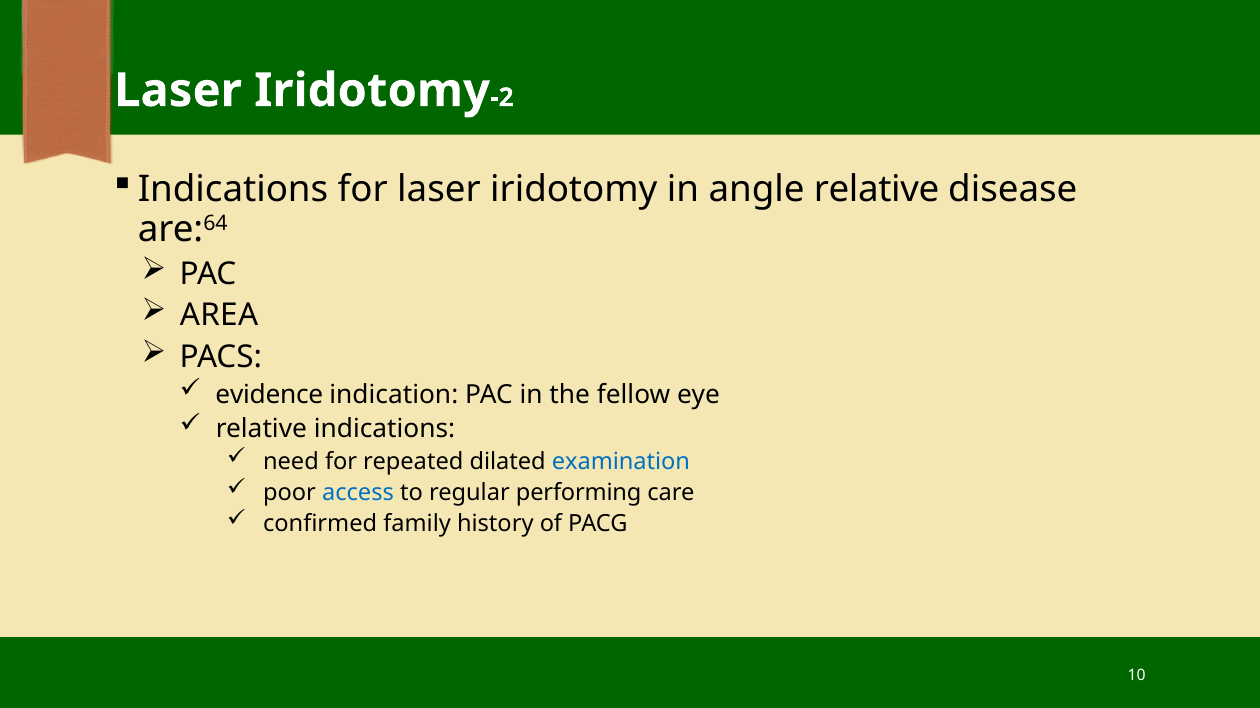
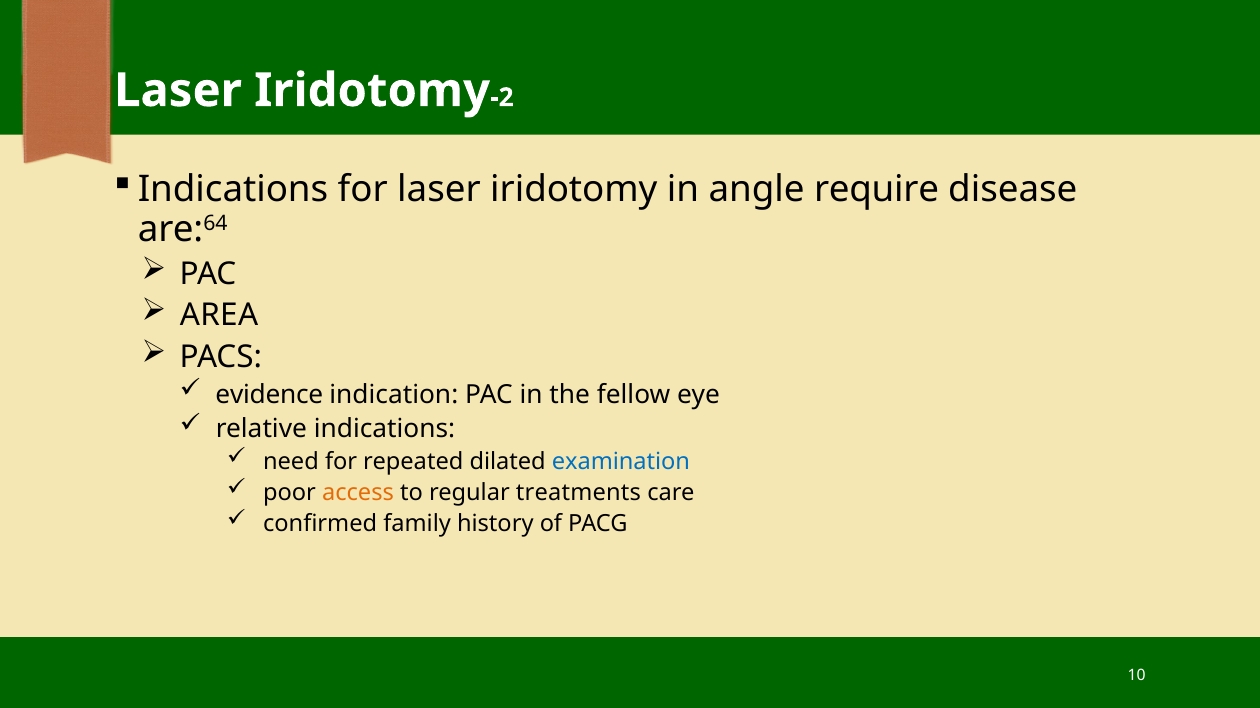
angle relative: relative -> require
access colour: blue -> orange
performing: performing -> treatments
